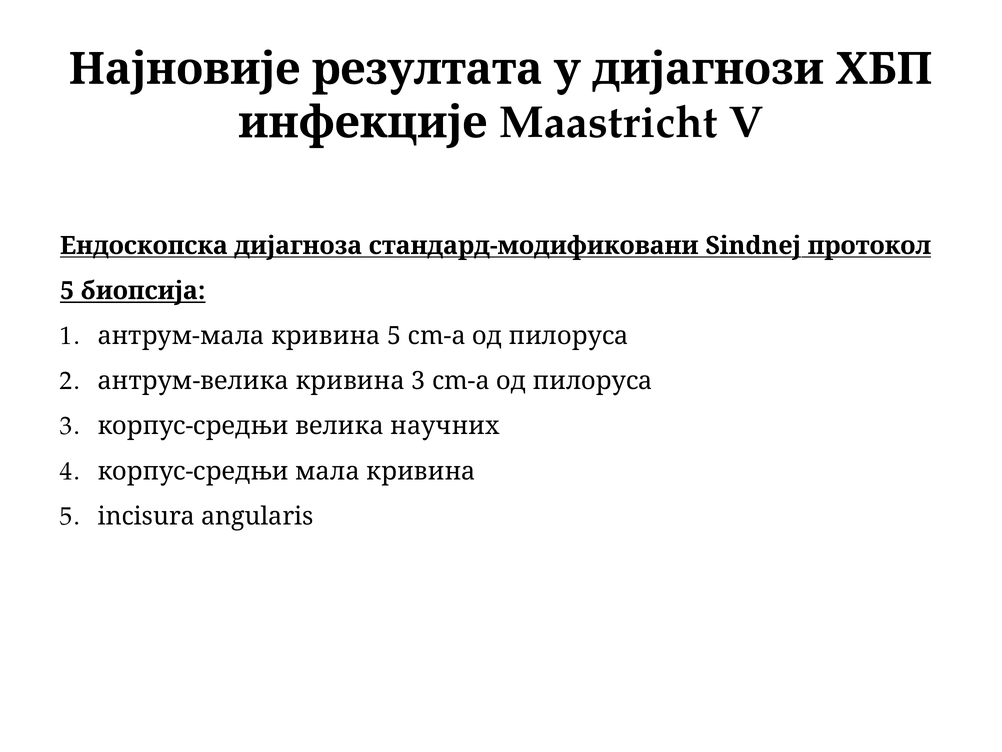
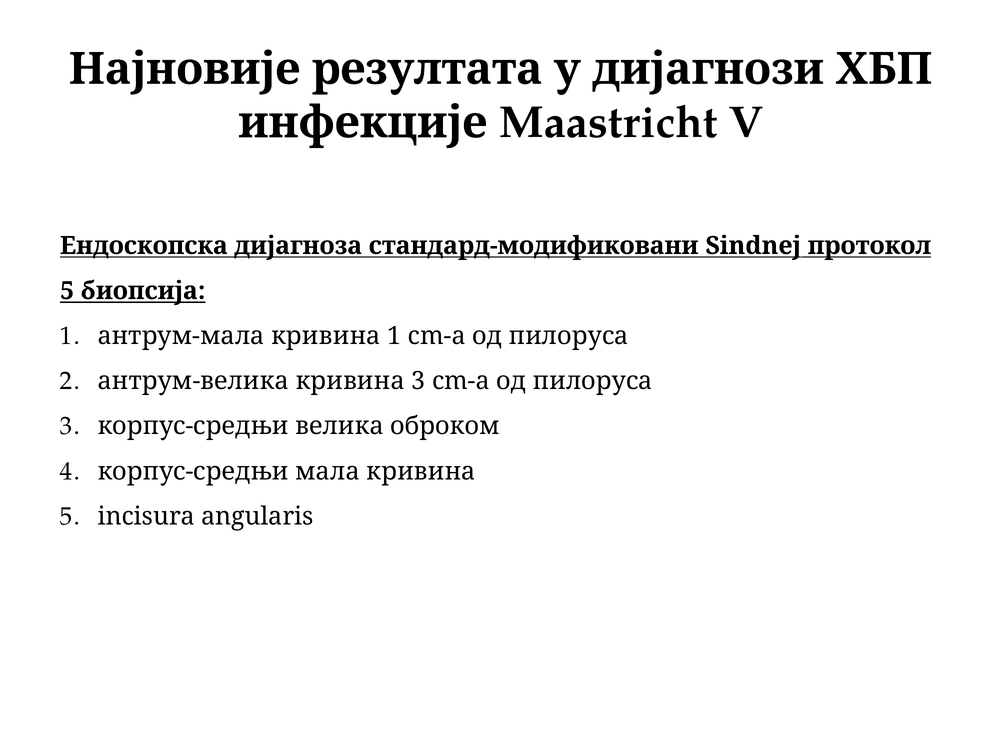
aнтрум-мала кривина 5: 5 -> 1
научних: научних -> оброком
